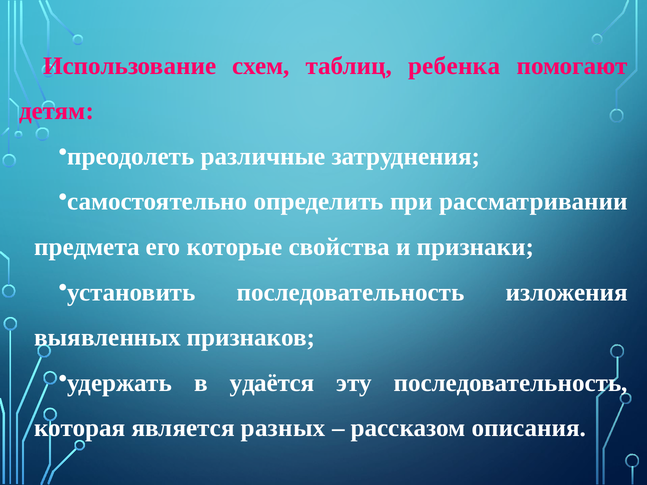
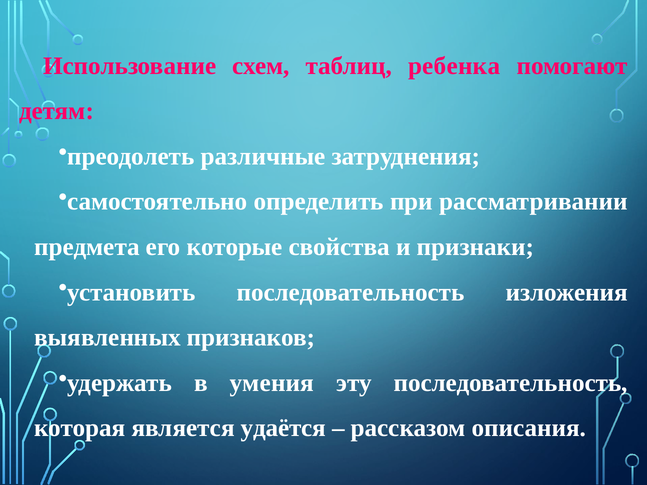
удаётся: удаётся -> умения
разных: разных -> удаётся
